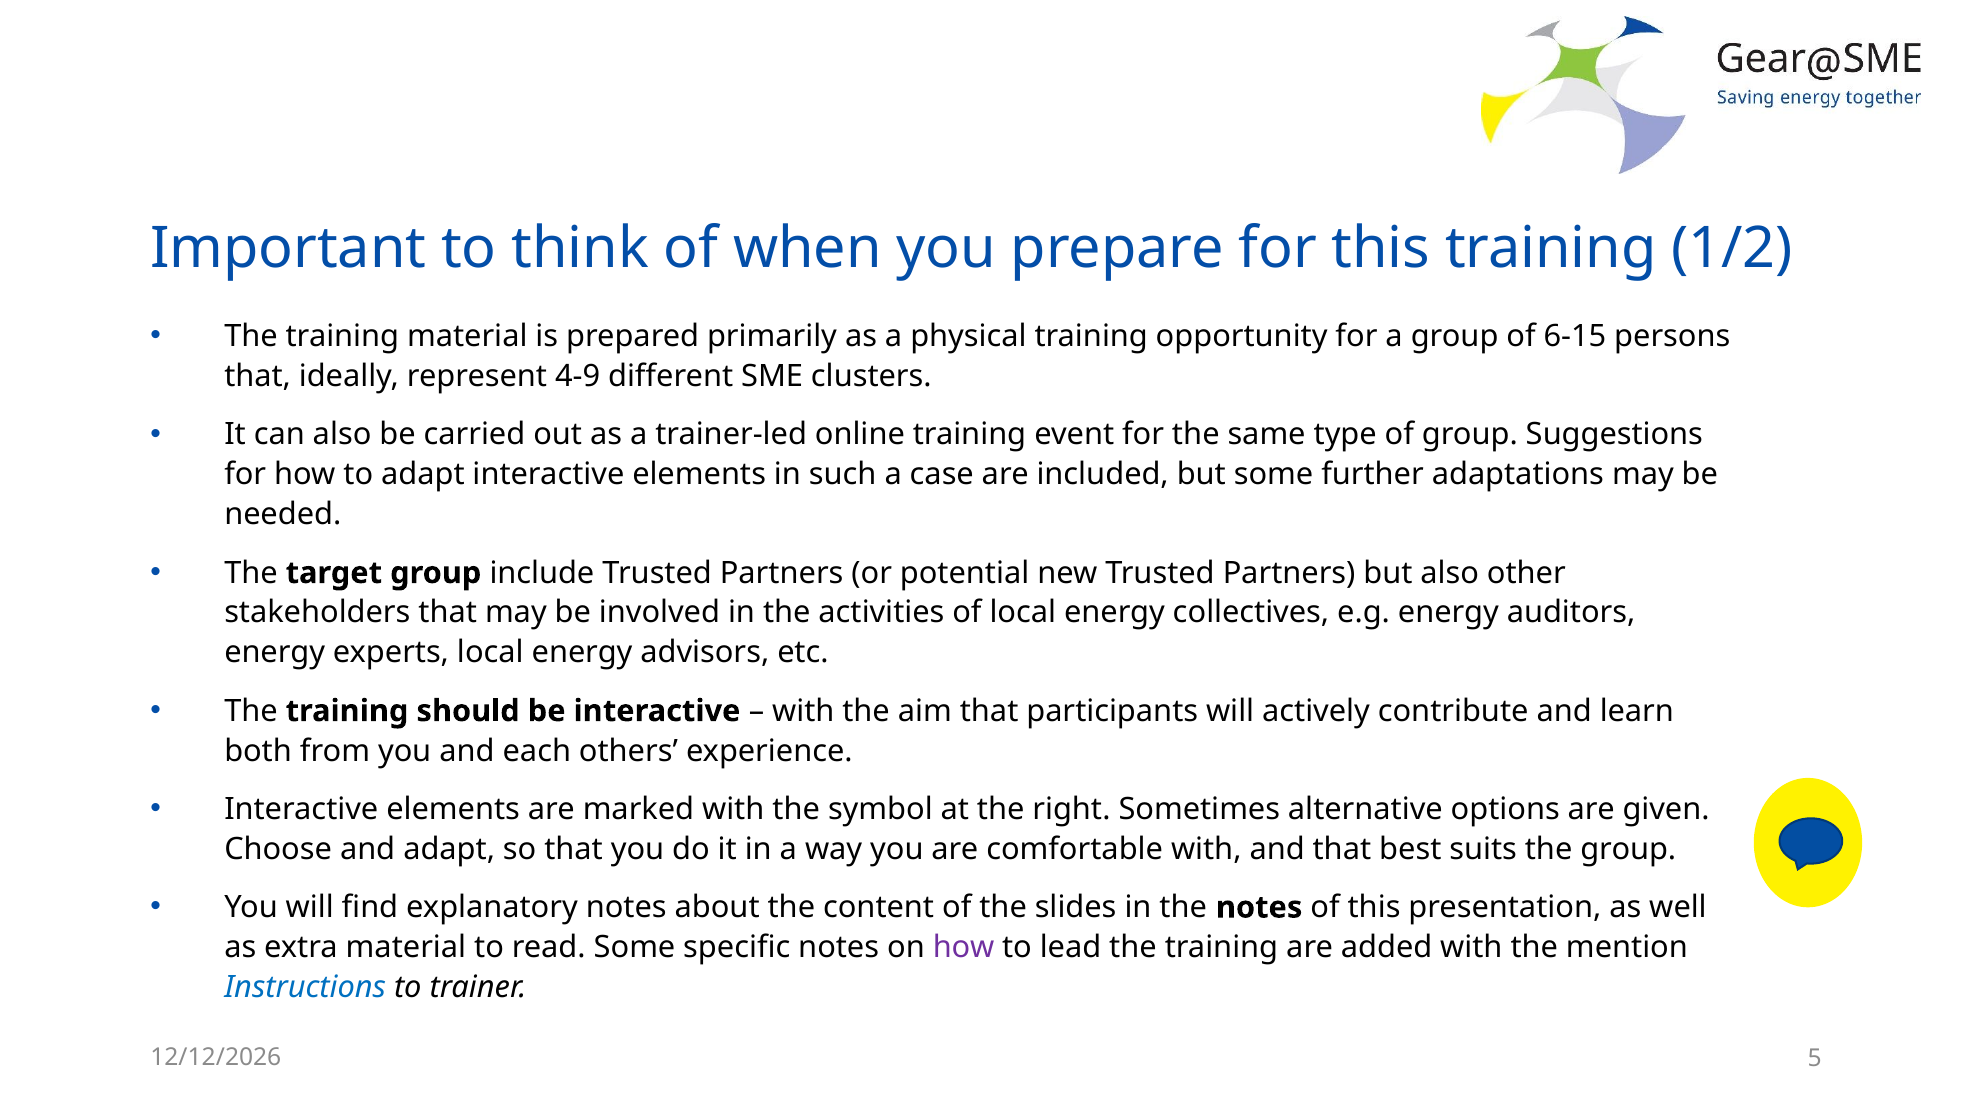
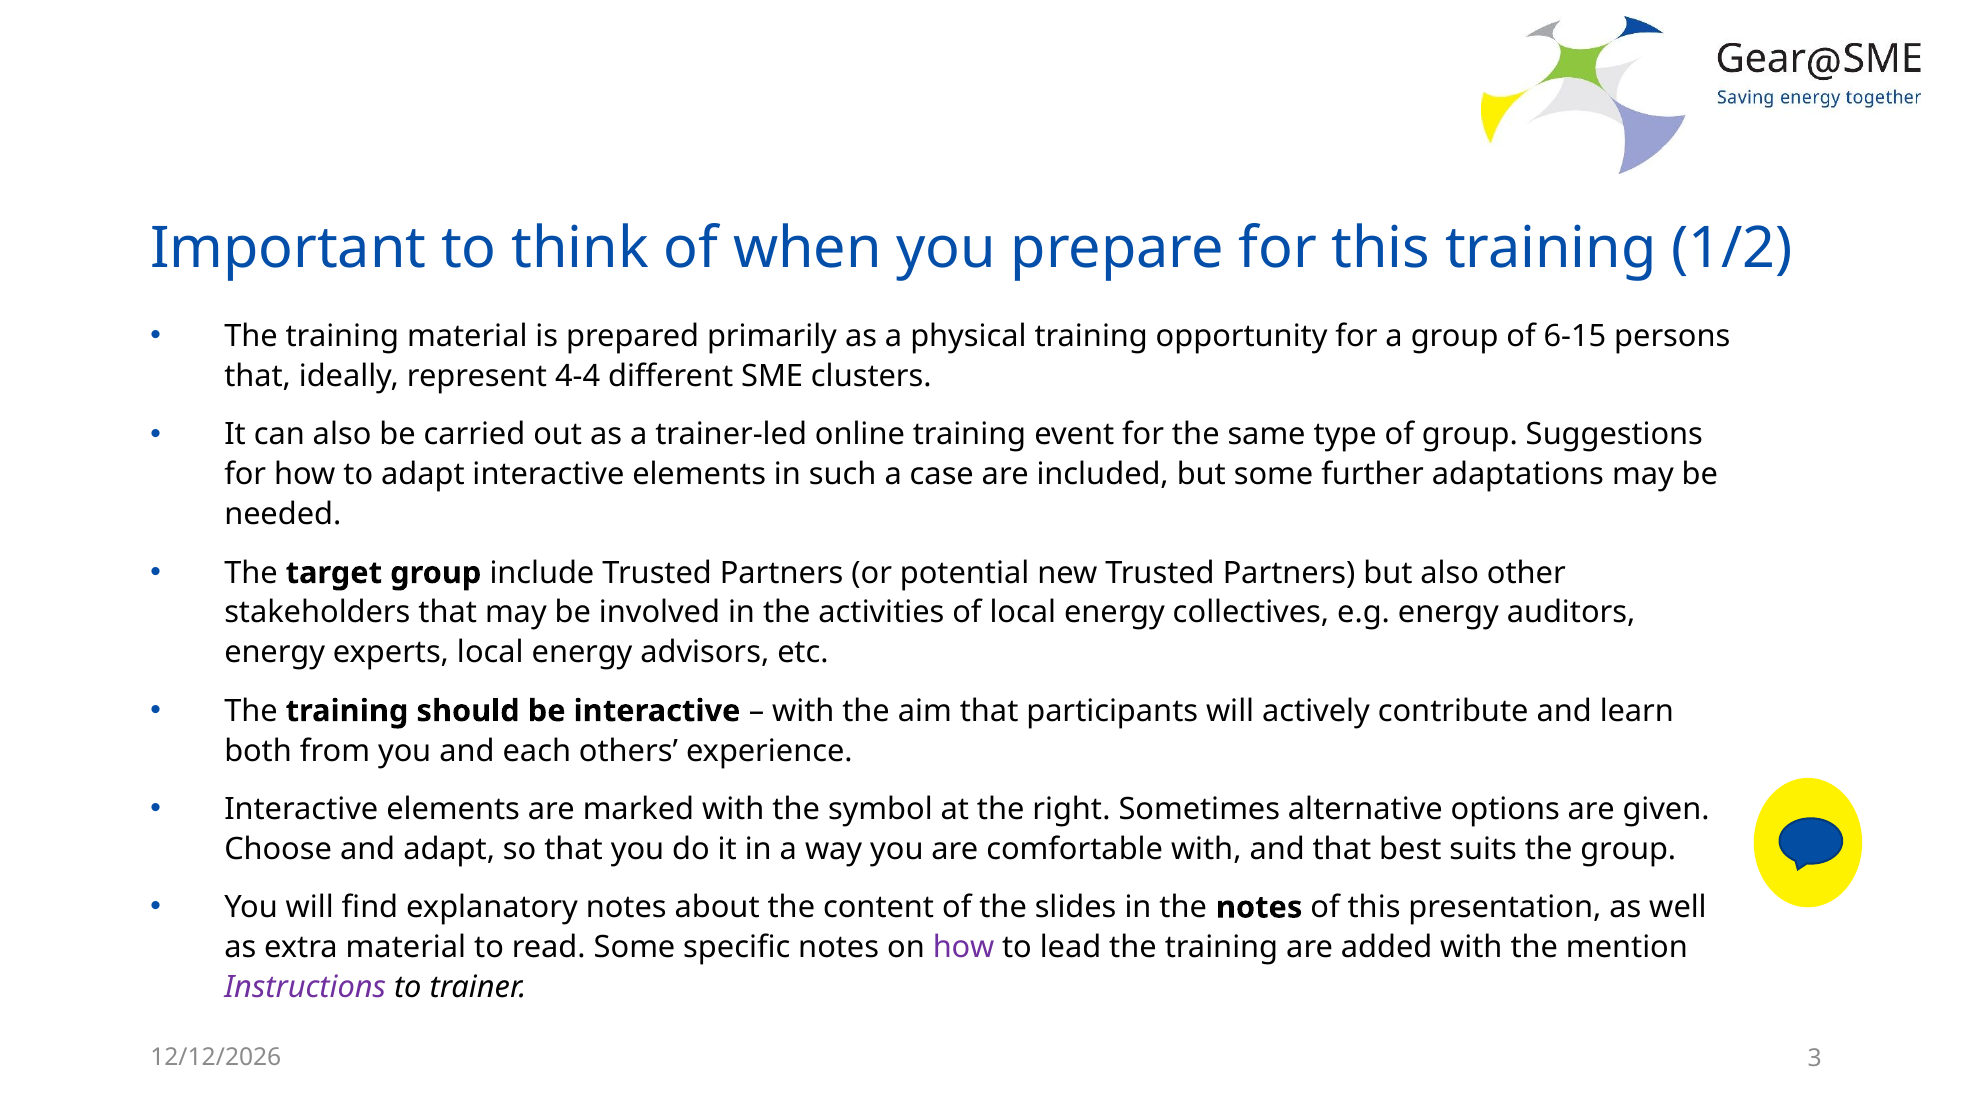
4-9: 4-9 -> 4-4
Instructions colour: blue -> purple
5: 5 -> 3
